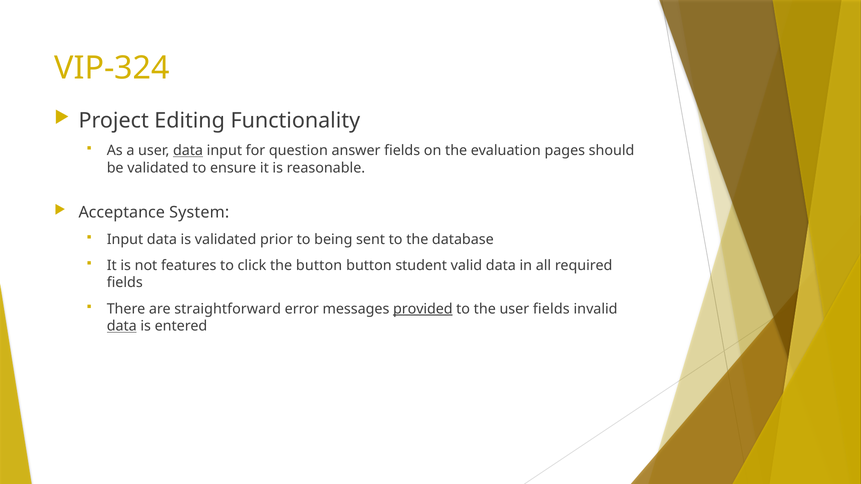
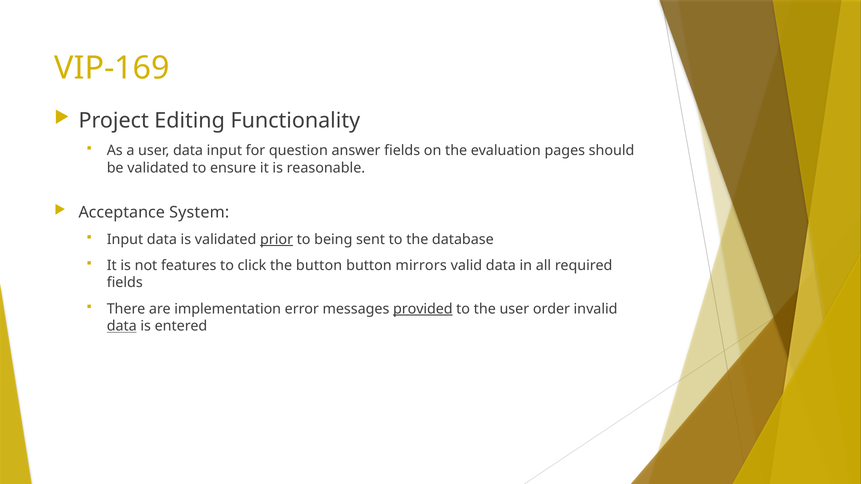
VIP-324: VIP-324 -> VIP-169
data at (188, 151) underline: present -> none
prior underline: none -> present
student: student -> mirrors
straightforward: straightforward -> implementation
user fields: fields -> order
